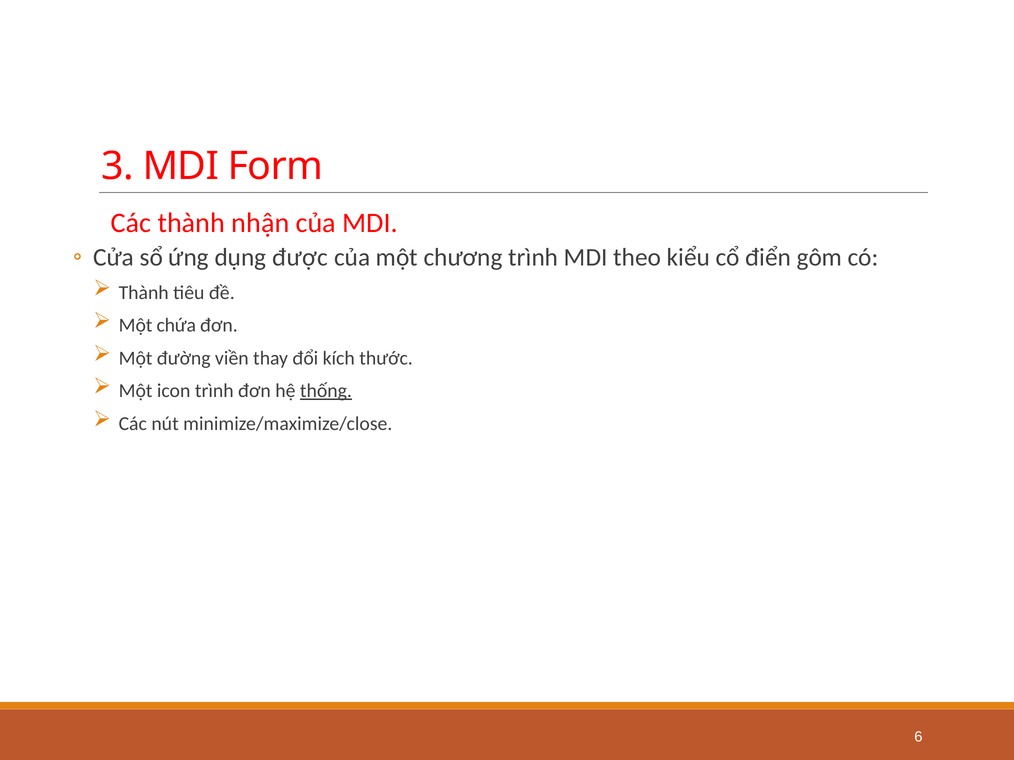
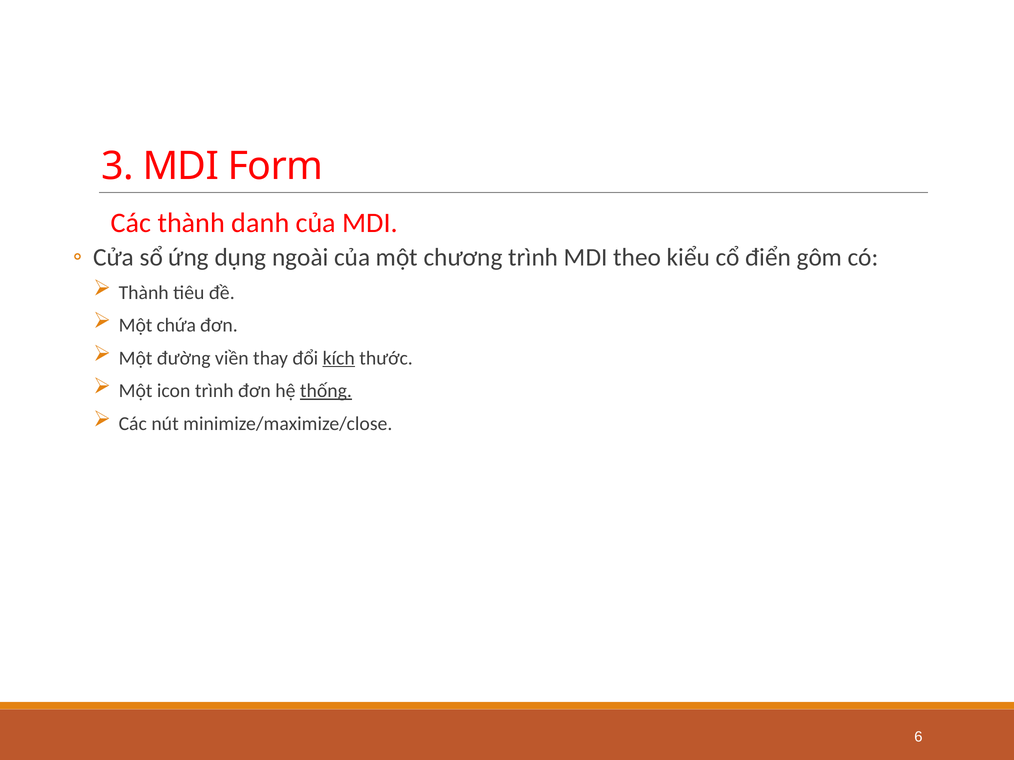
nhận: nhận -> danh
được: được -> ngoài
kích underline: none -> present
